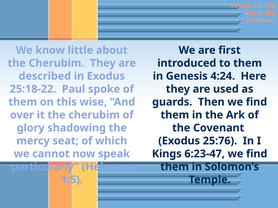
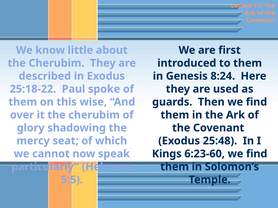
4:24: 4:24 -> 8:24
25:76: 25:76 -> 25:48
6:23-47: 6:23-47 -> 6:23-60
1:5: 1:5 -> 5:5
